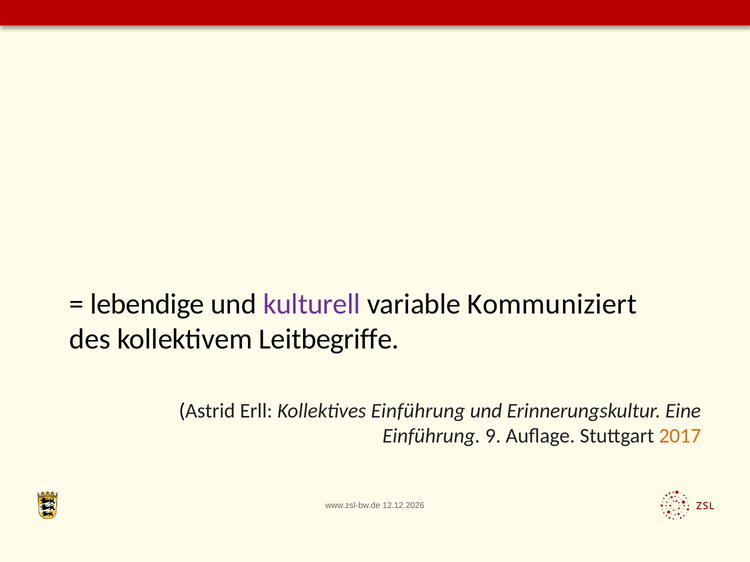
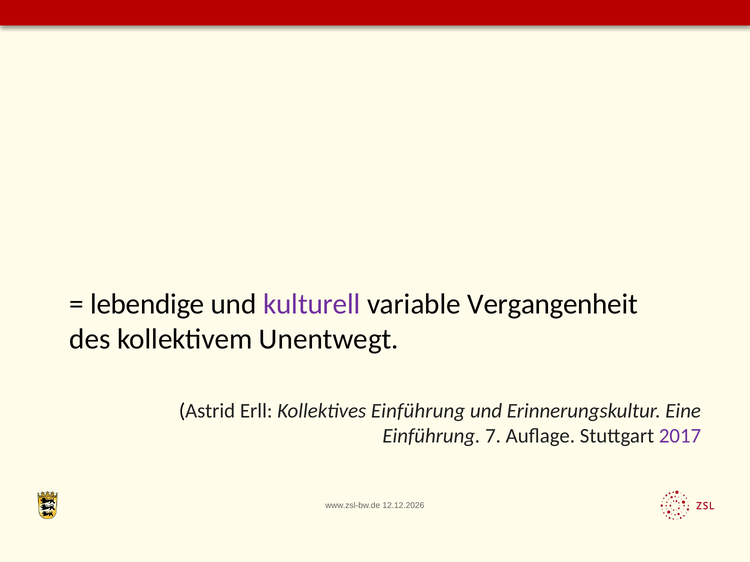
Kommuniziert: Kommuniziert -> Vergangenheit
Leitbegriffe: Leitbegriffe -> Unentwegt
9: 9 -> 7
2017 colour: orange -> purple
